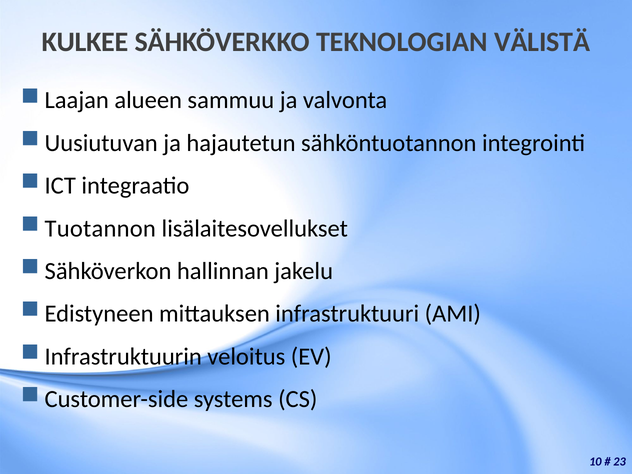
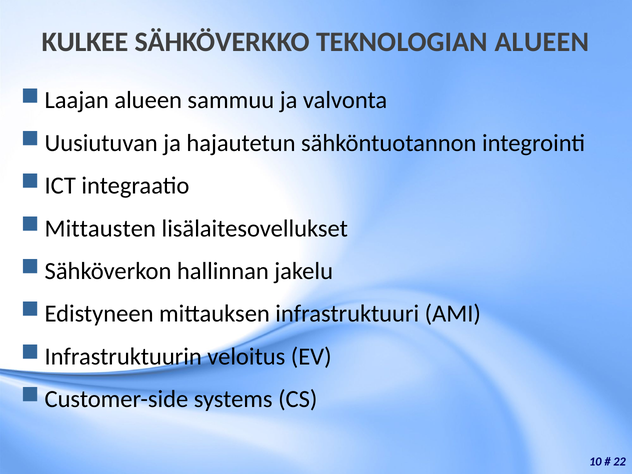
TEKNOLOGIAN VÄLISTÄ: VÄLISTÄ -> ALUEEN
Tuotannon: Tuotannon -> Mittausten
23: 23 -> 22
